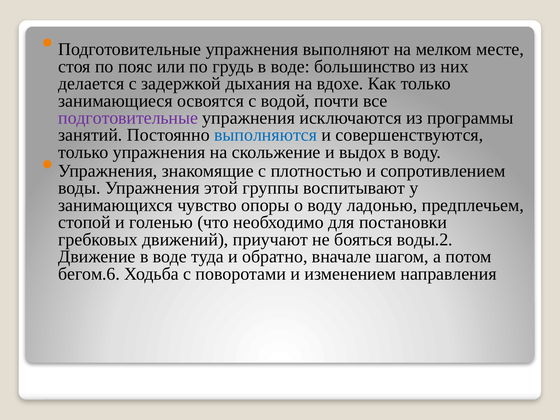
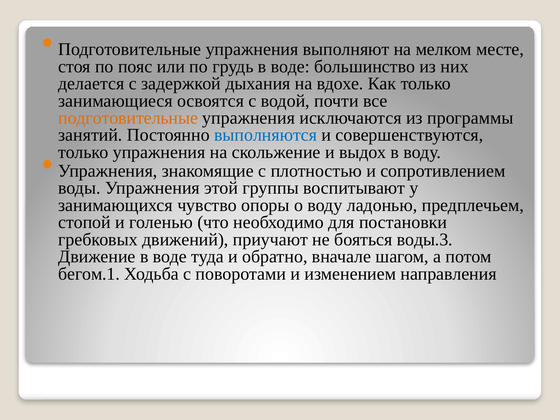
подготовительные at (128, 118) colour: purple -> orange
воды.2: воды.2 -> воды.3
бегом.6: бегом.6 -> бегом.1
